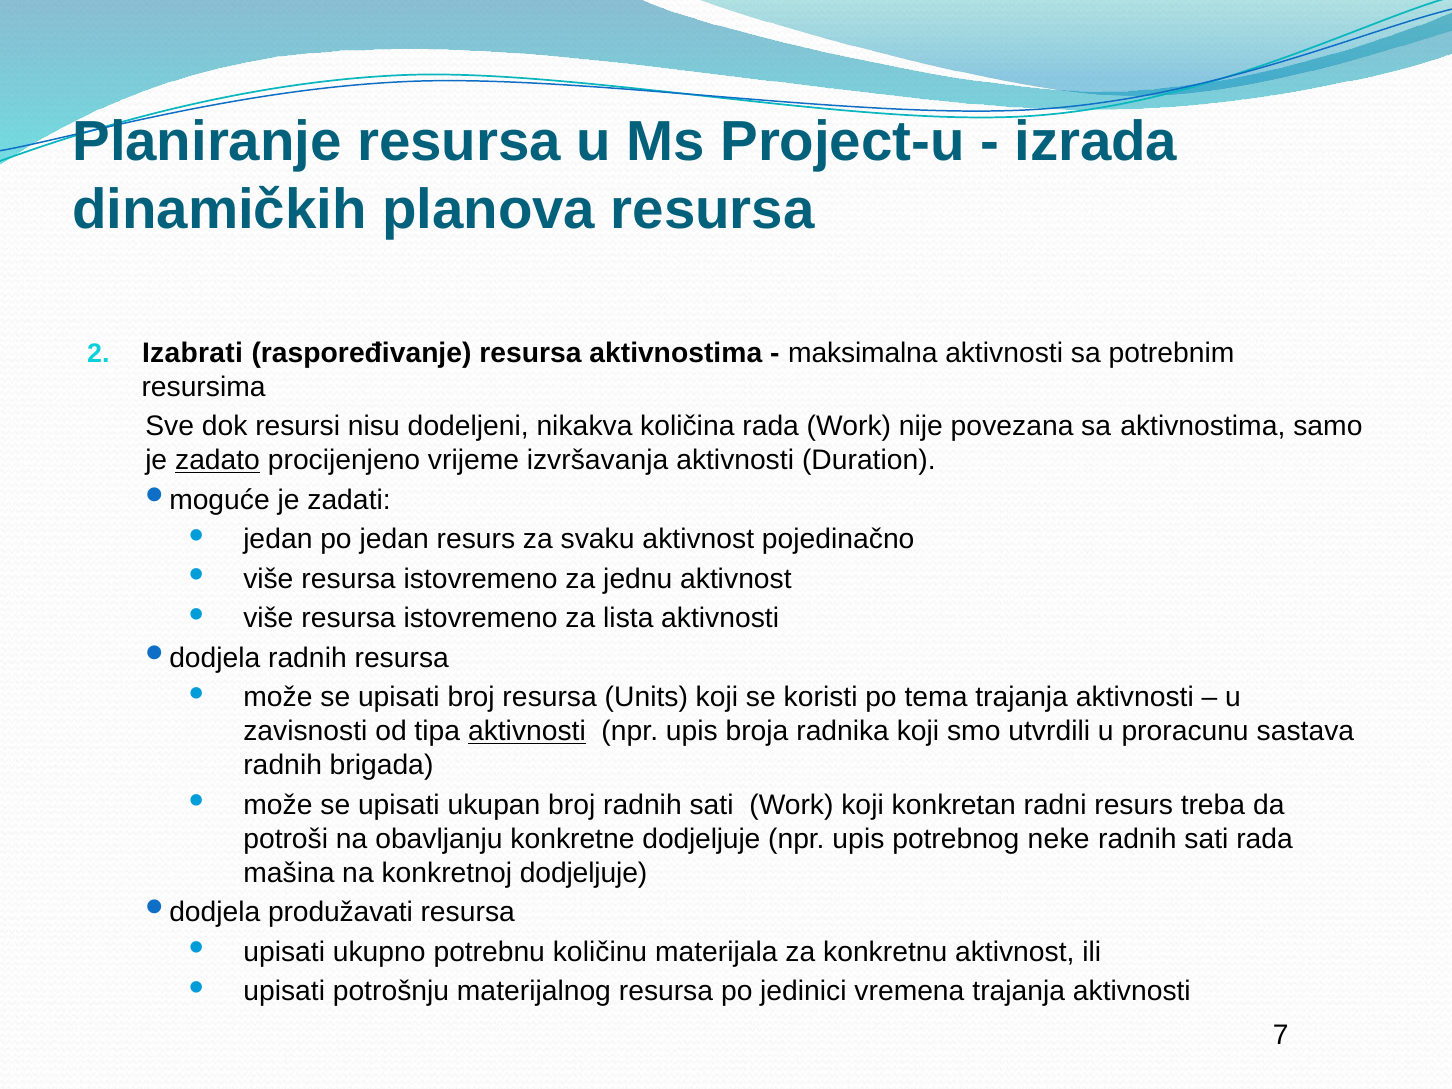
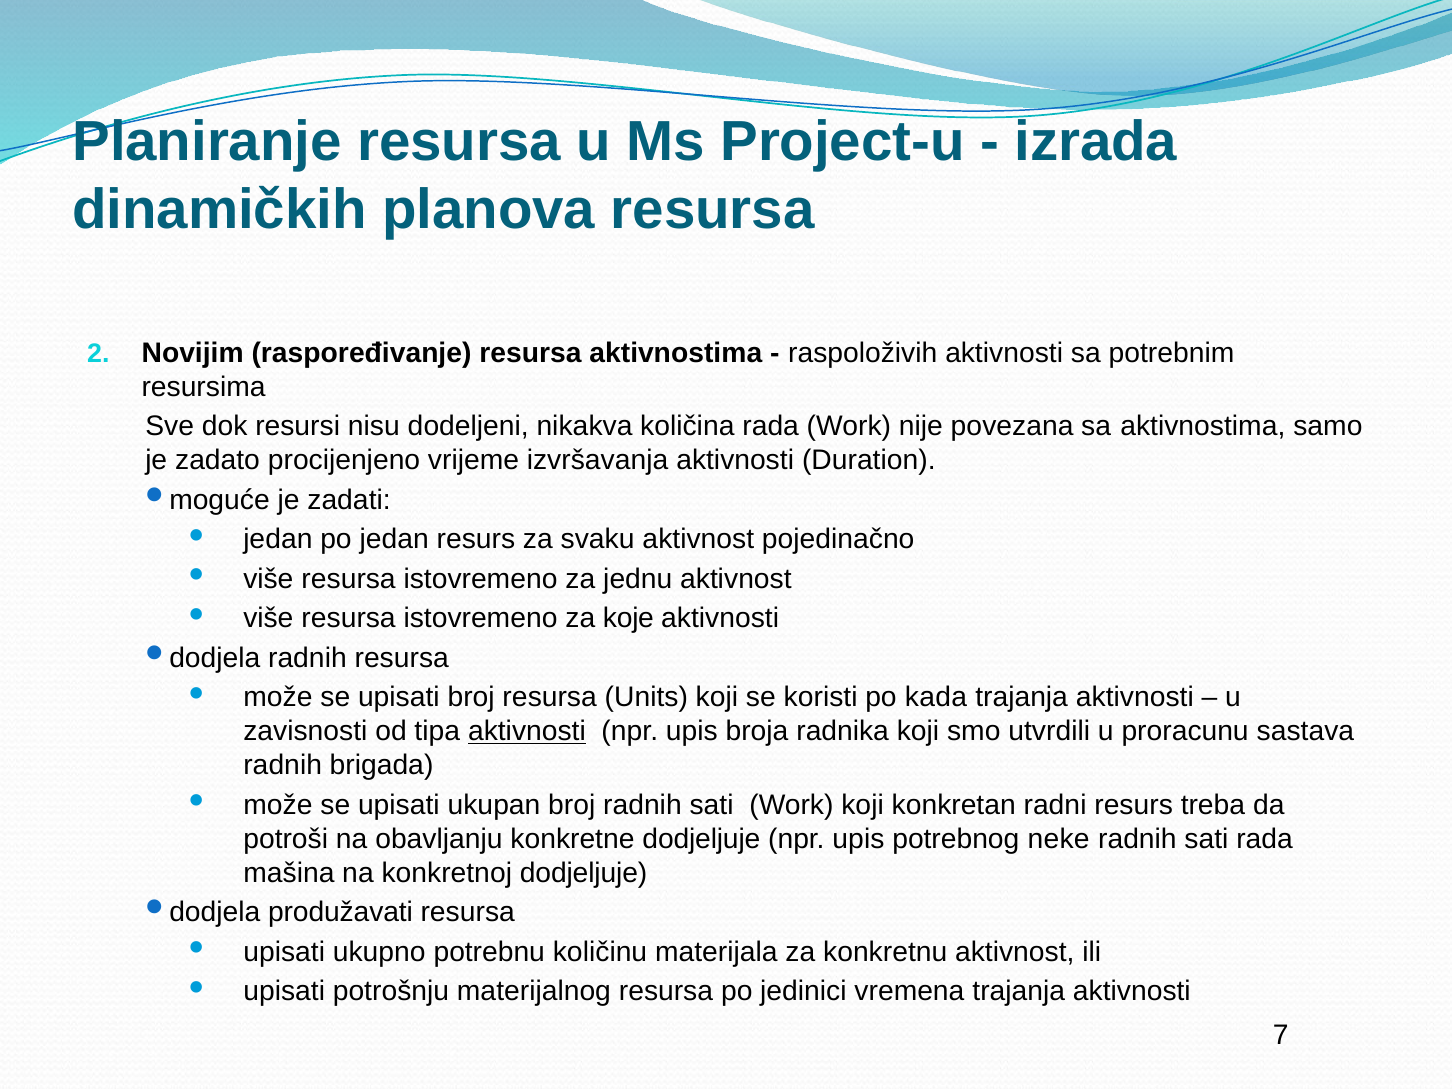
Izabrati: Izabrati -> Novijim
maksimalna: maksimalna -> raspoloživih
zadato underline: present -> none
lista: lista -> koje
tema: tema -> kada
